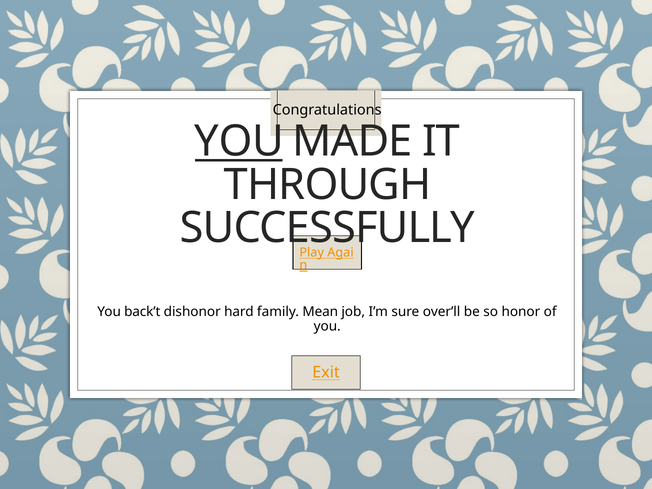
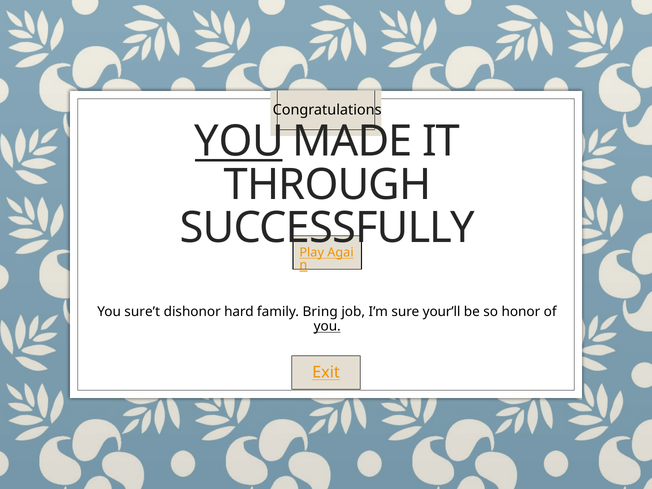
back’t: back’t -> sure’t
Mean: Mean -> Bring
over’ll: over’ll -> your’ll
you at (327, 326) underline: none -> present
